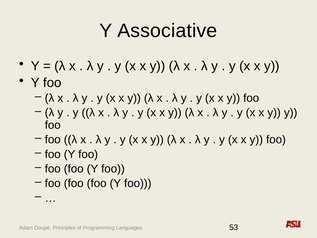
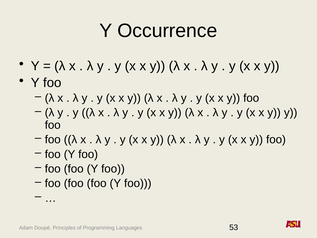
Associative: Associative -> Occurrence
